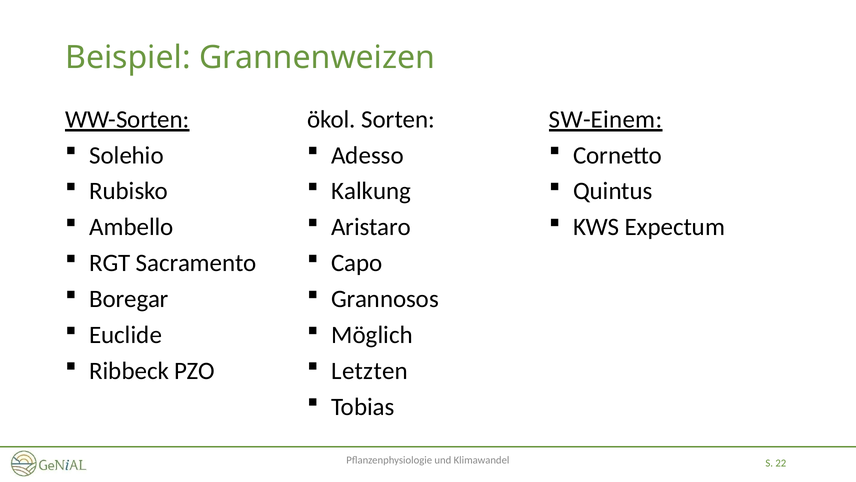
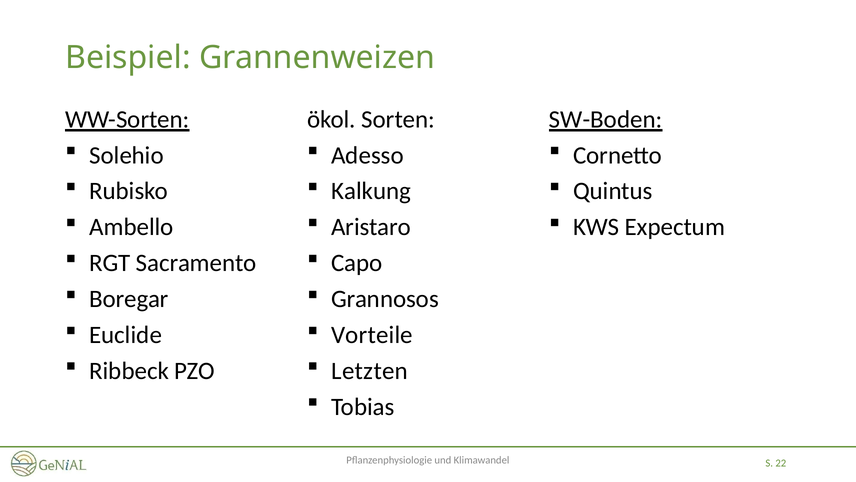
SW-Einem: SW-Einem -> SW-Boden
Möglich: Möglich -> Vorteile
